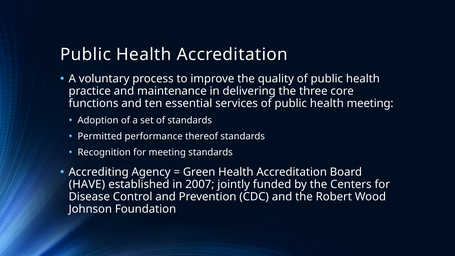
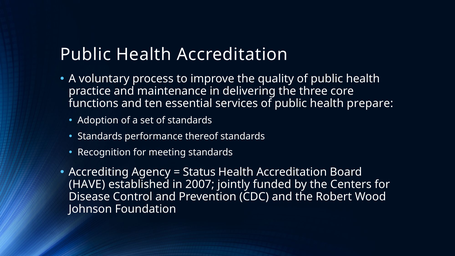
health meeting: meeting -> prepare
Permitted at (100, 136): Permitted -> Standards
Green: Green -> Status
